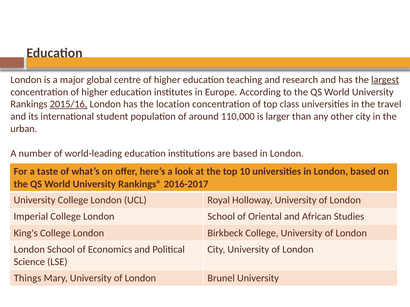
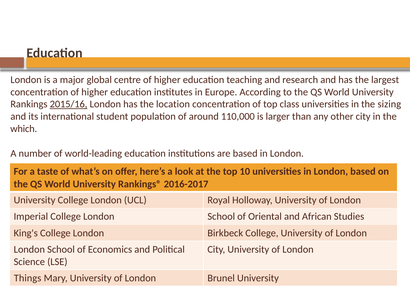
largest underline: present -> none
travel: travel -> sizing
urban: urban -> which
